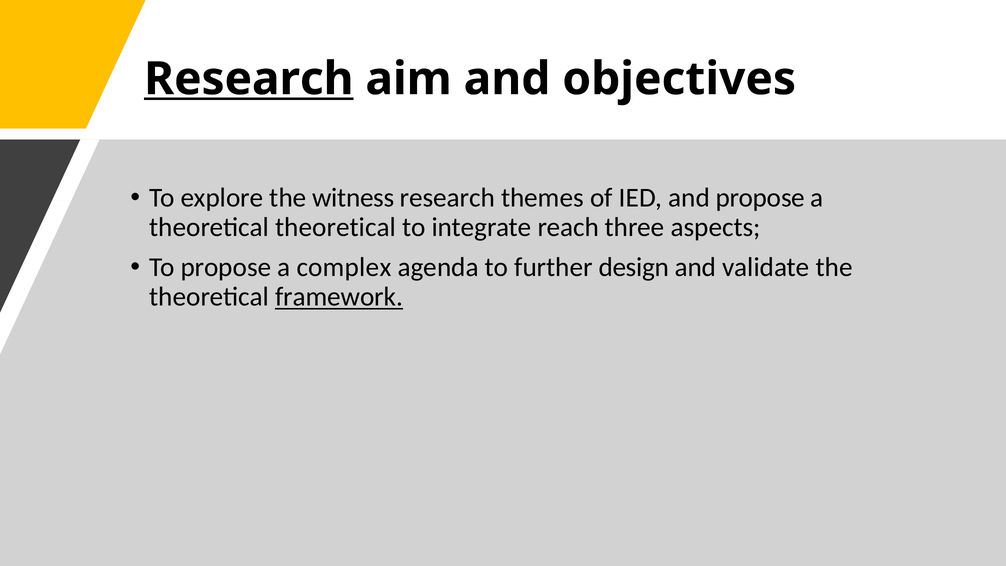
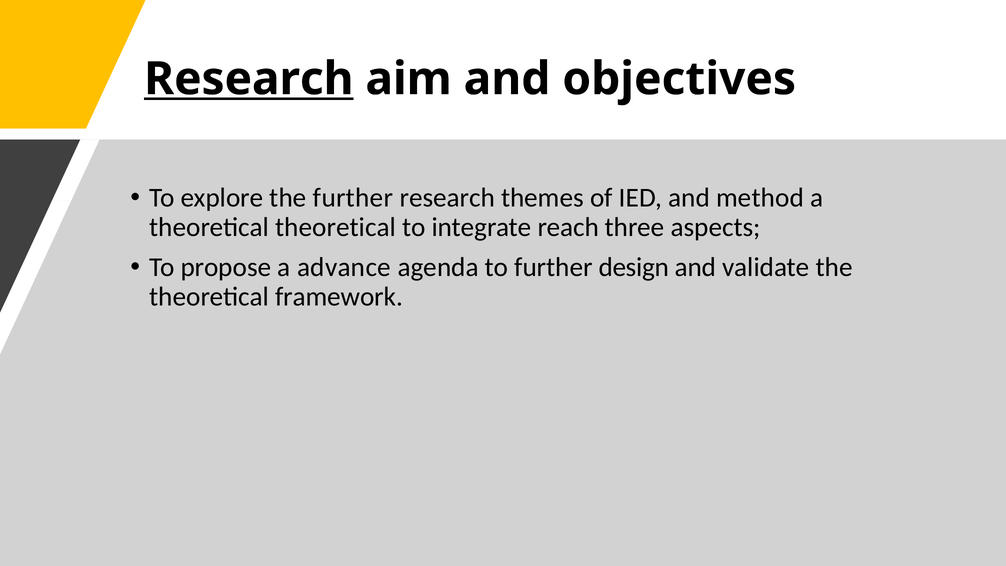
the witness: witness -> further
and propose: propose -> method
complex: complex -> advance
framework underline: present -> none
